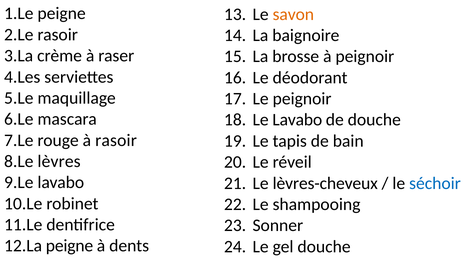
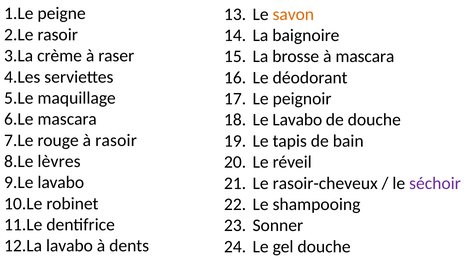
à peignoir: peignoir -> mascara
lèvres-cheveux: lèvres-cheveux -> rasoir-cheveux
séchoir colour: blue -> purple
peigne at (70, 246): peigne -> lavabo
